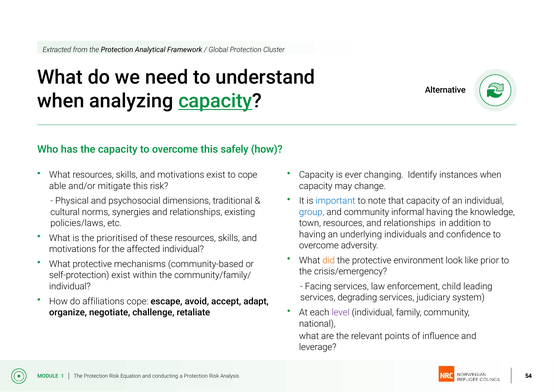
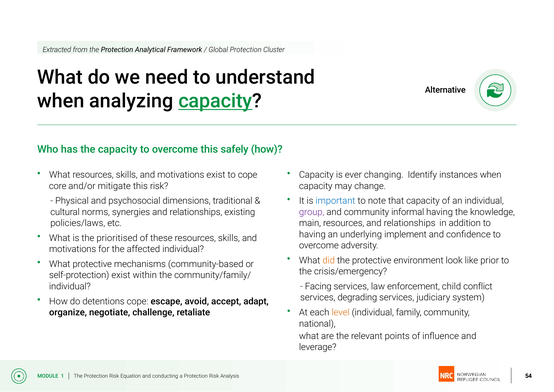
able: able -> core
group colour: blue -> purple
town: town -> main
individuals: individuals -> implement
leading: leading -> conflict
affiliations: affiliations -> detentions
level colour: purple -> orange
